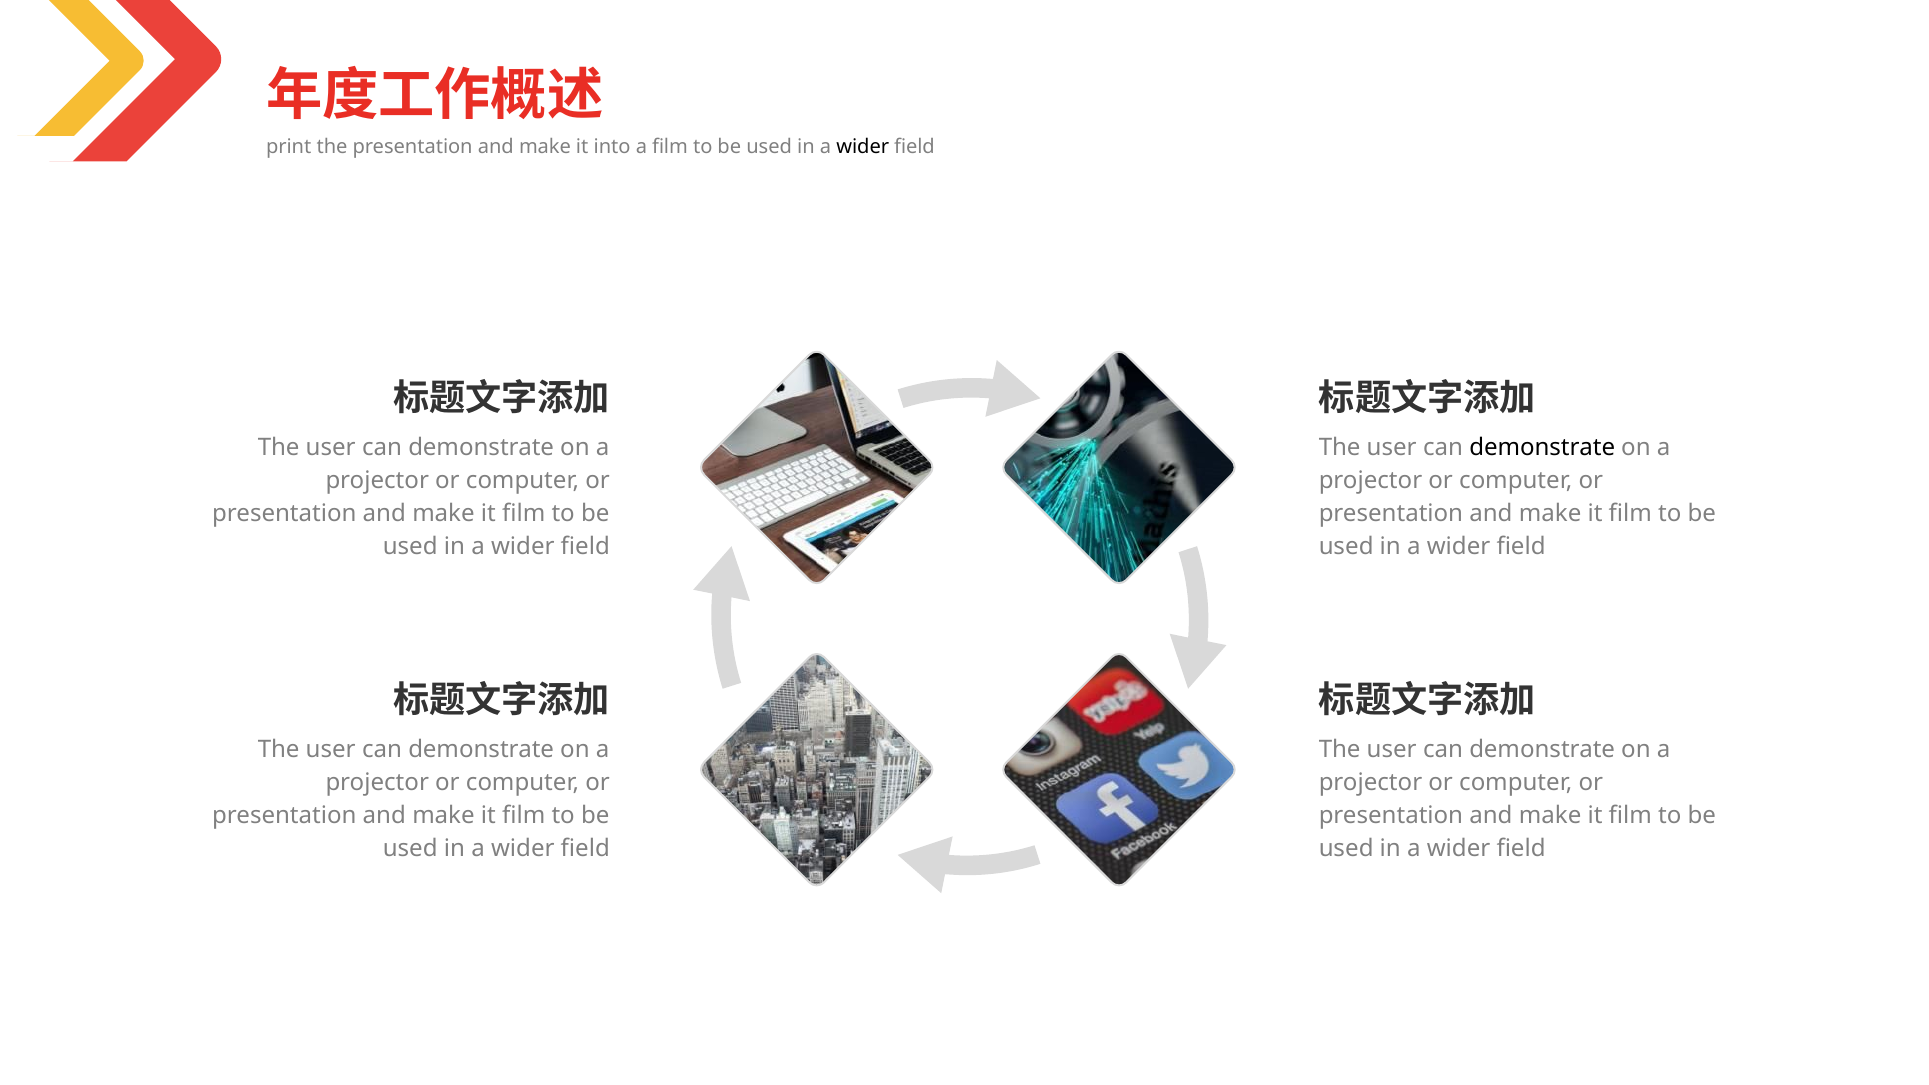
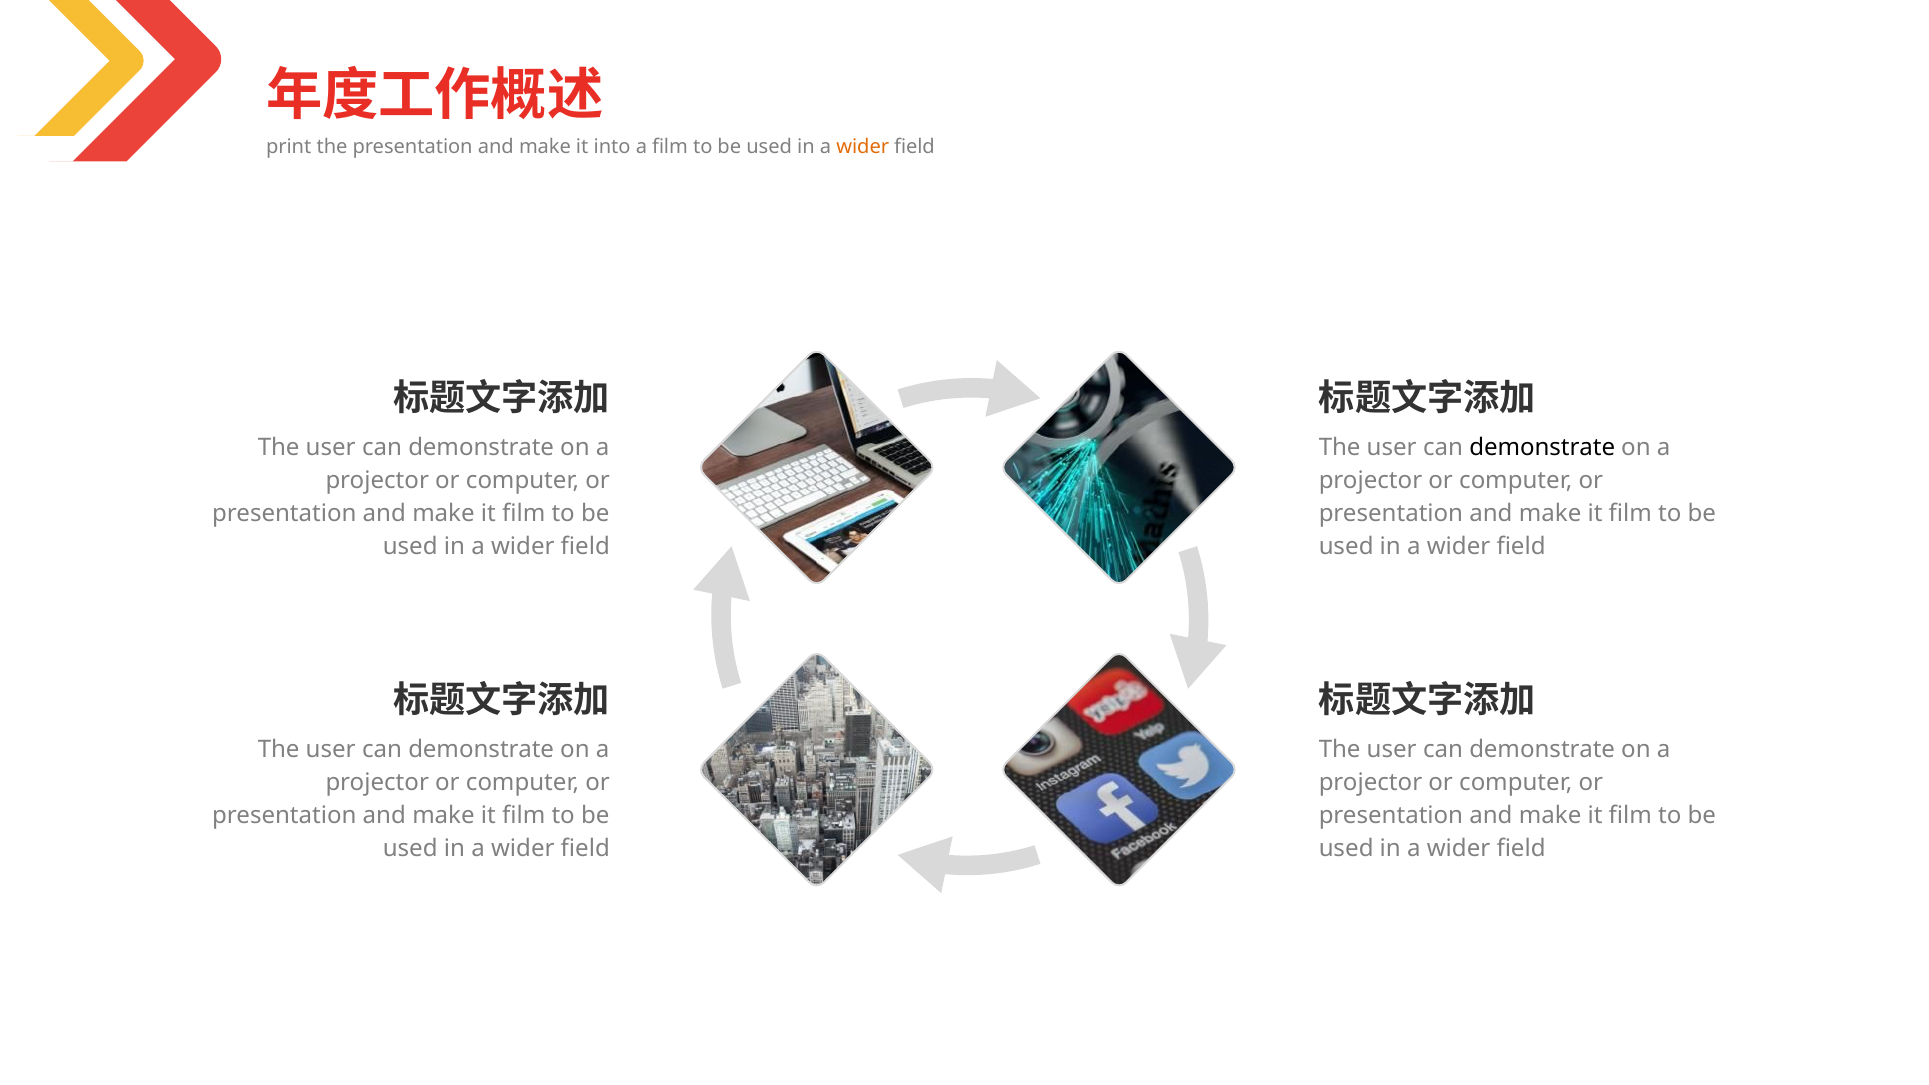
wider at (863, 147) colour: black -> orange
